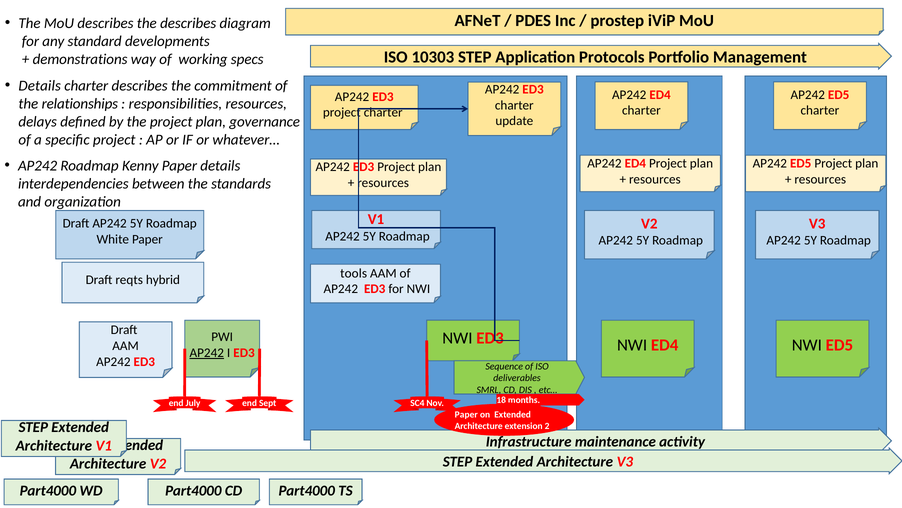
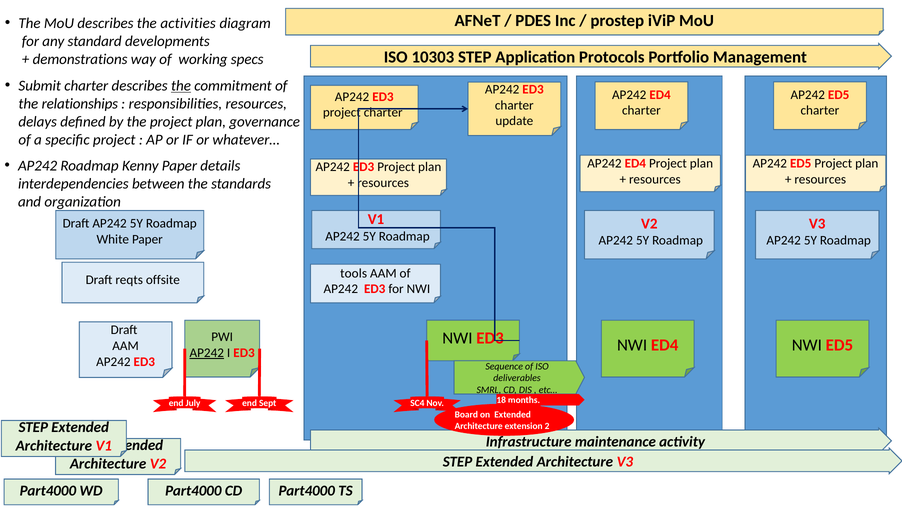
the describes: describes -> activities
Details at (40, 86): Details -> Submit
the at (181, 86) underline: none -> present
hybrid: hybrid -> offsite
Paper at (466, 414): Paper -> Board
